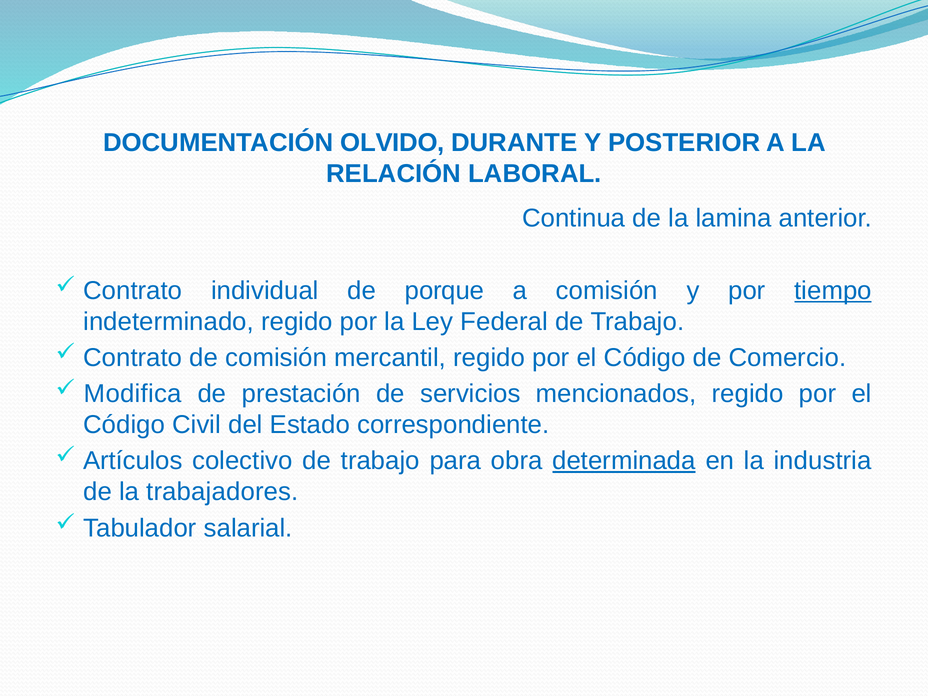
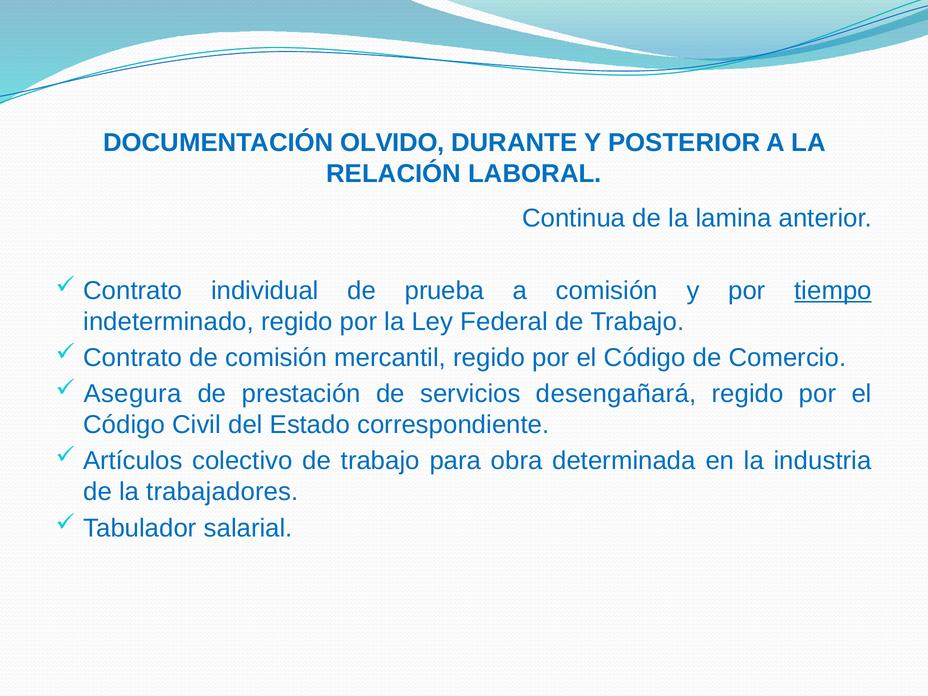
porque: porque -> prueba
Modifica: Modifica -> Asegura
mencionados: mencionados -> desengañará
determinada underline: present -> none
